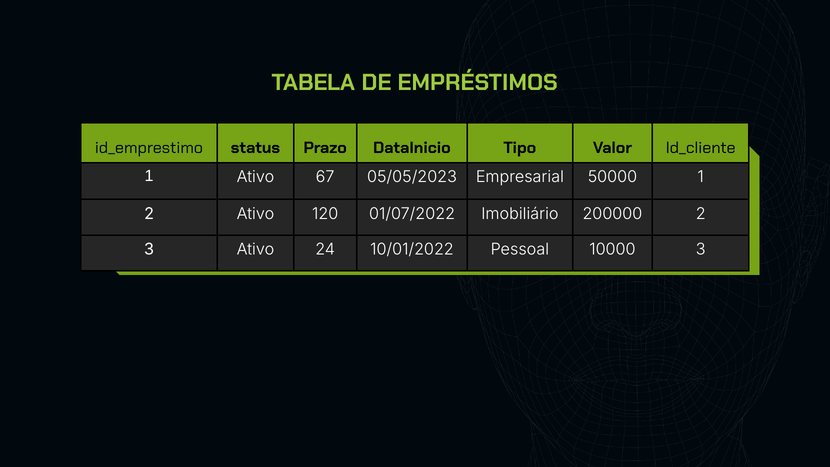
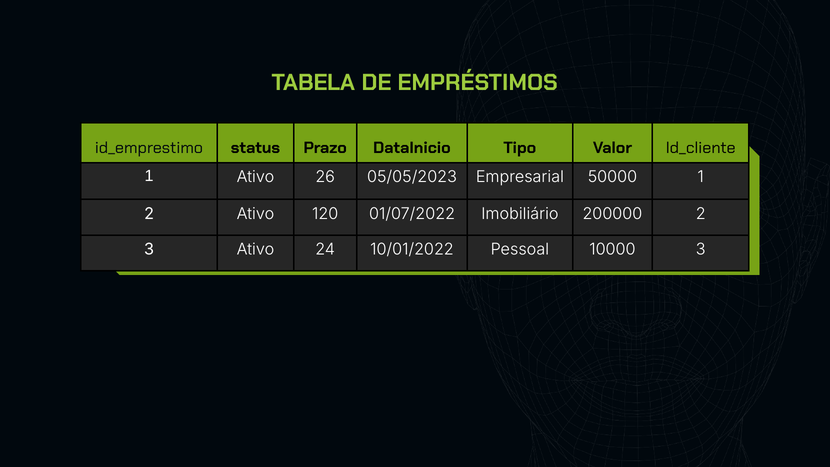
67: 67 -> 26
